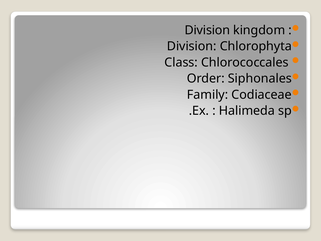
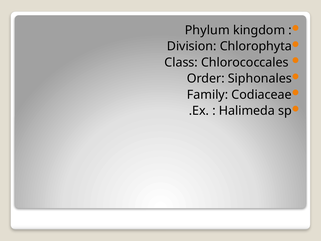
Division at (207, 30): Division -> Phylum
